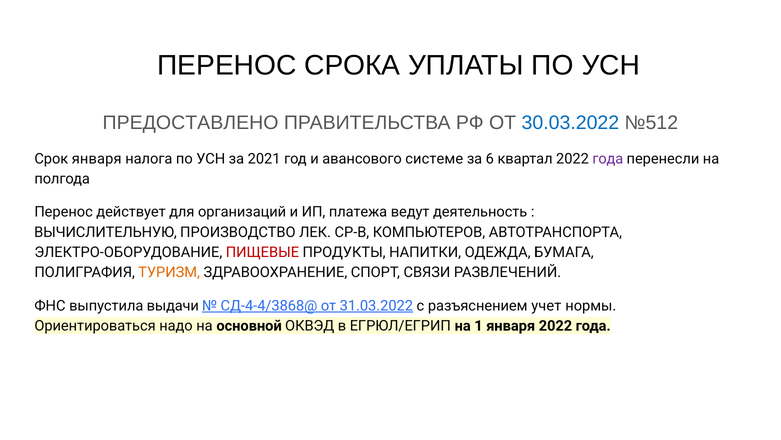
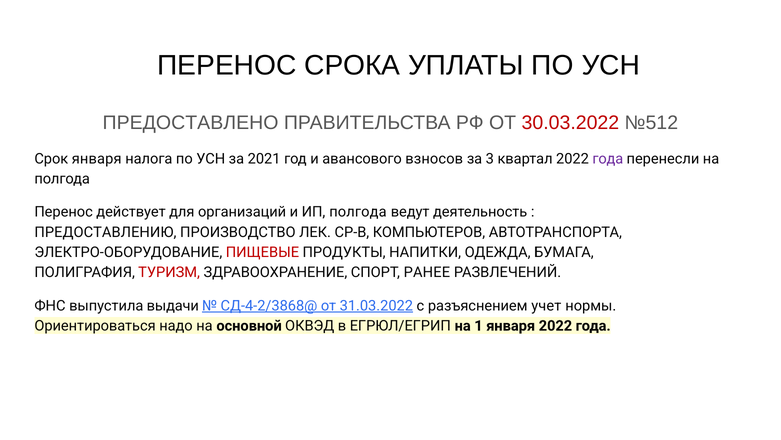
30.03.2022 colour: blue -> red
системе: системе -> взносов
6: 6 -> 3
ИП платежа: платежа -> полгода
ВЫЧИСЛИТЕЛЬНУЮ: ВЫЧИСЛИТЕЛЬНУЮ -> ПРЕДОСТАВЛЕНИЮ
ТУРИЗМ colour: orange -> red
СВЯЗИ: СВЯЗИ -> РАНЕЕ
СД-4-4/3868@: СД-4-4/3868@ -> СД-4-2/3868@
